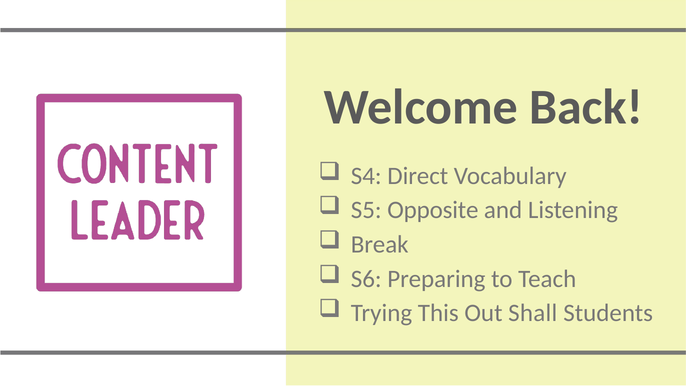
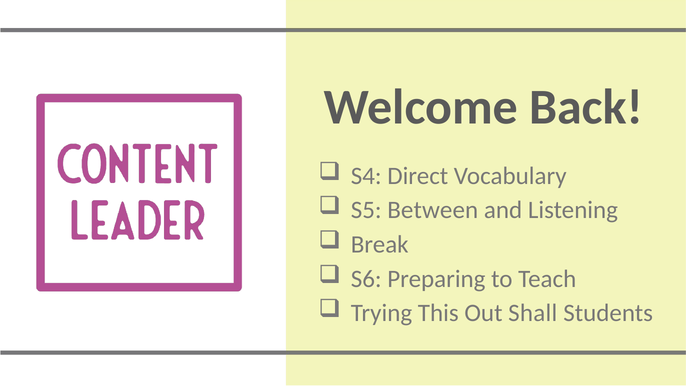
Opposite: Opposite -> Between
